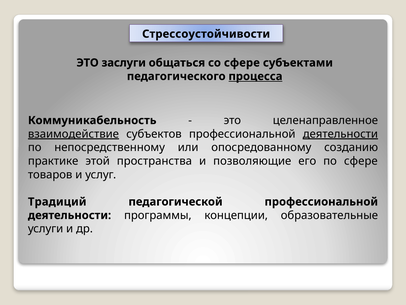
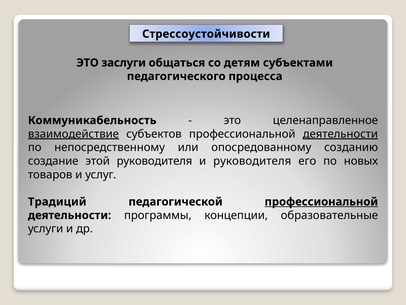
со сфере: сфере -> детям
процесса underline: present -> none
практике: практике -> создание
этой пространства: пространства -> руководителя
и позволяющие: позволяющие -> руководителя
по сфере: сфере -> новых
профессиональной at (321, 201) underline: none -> present
